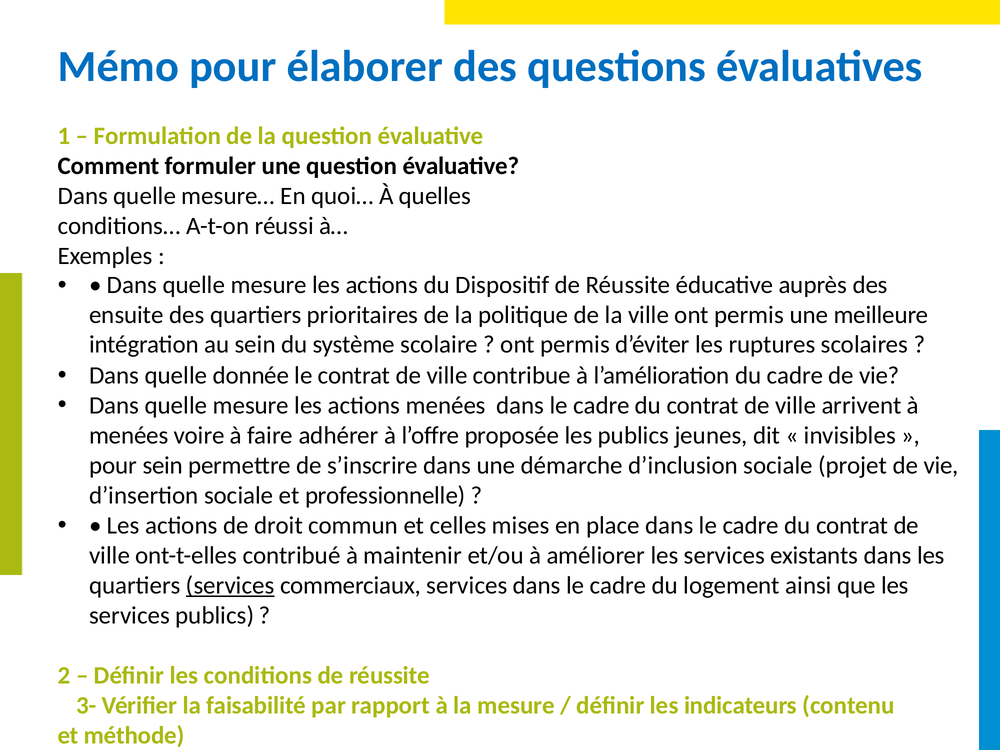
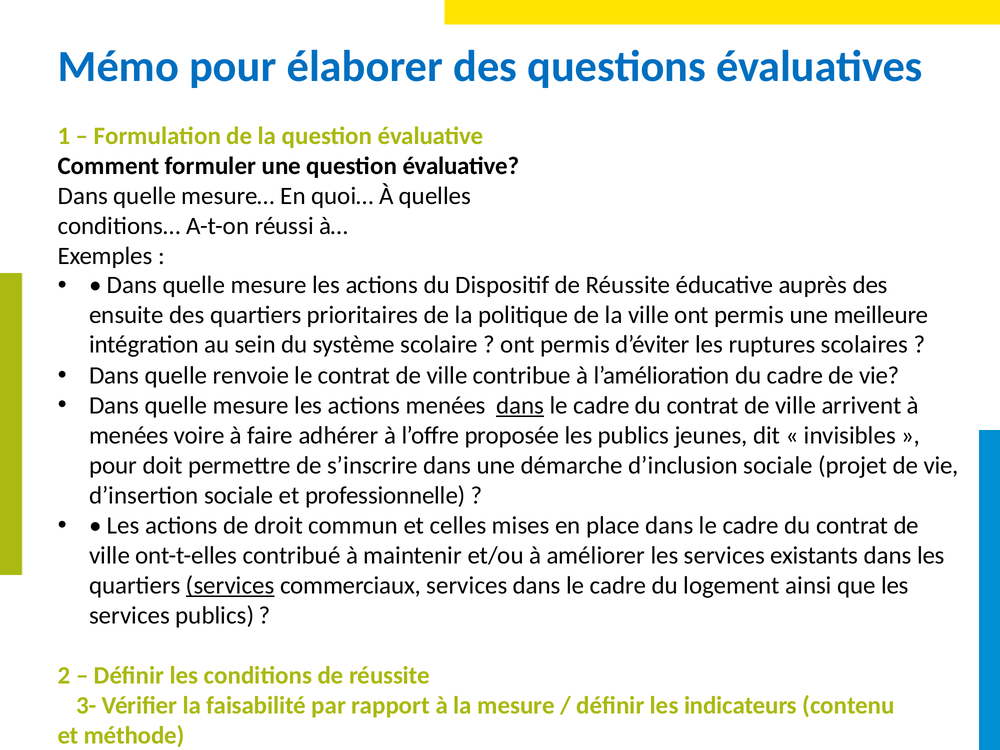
donnée: donnée -> renvoie
dans at (520, 406) underline: none -> present
pour sein: sein -> doit
